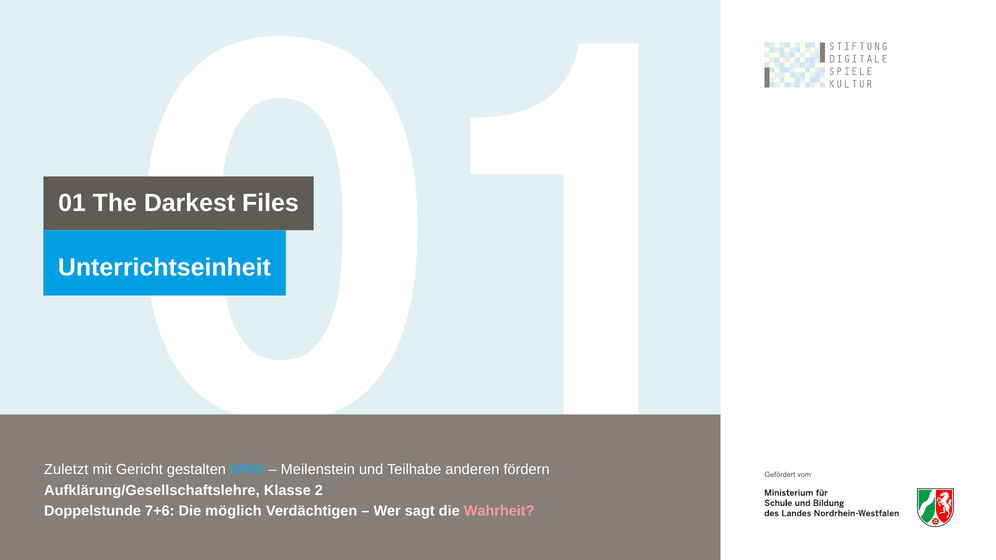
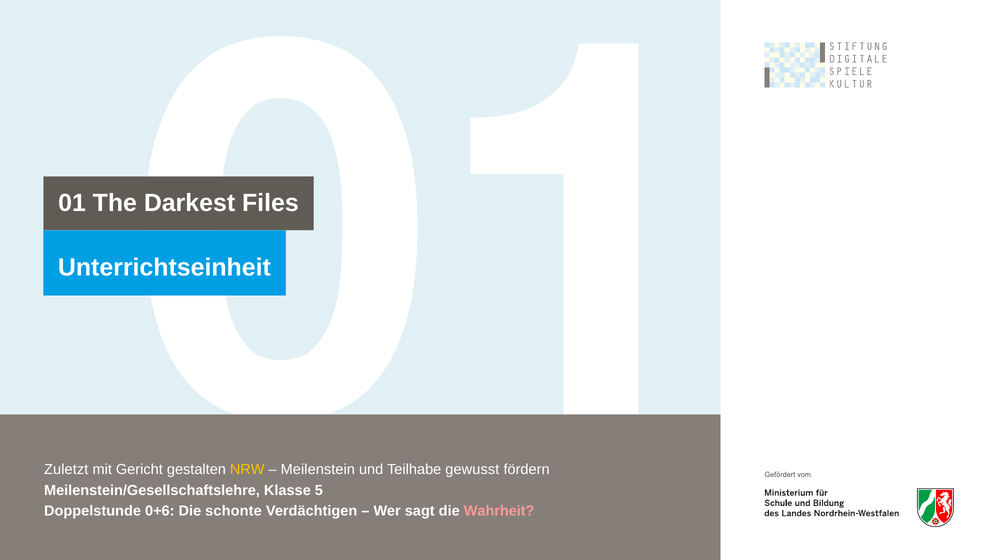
NRW colour: light blue -> yellow
anderen: anderen -> gewusst
Aufklärung/Gesellschaftslehre: Aufklärung/Gesellschaftslehre -> Meilenstein/Gesellschaftslehre
2: 2 -> 5
7+6: 7+6 -> 0+6
möglich: möglich -> schonte
